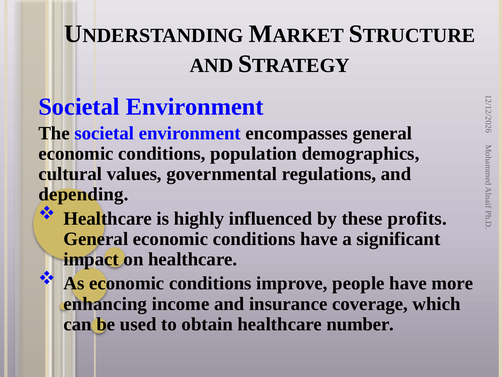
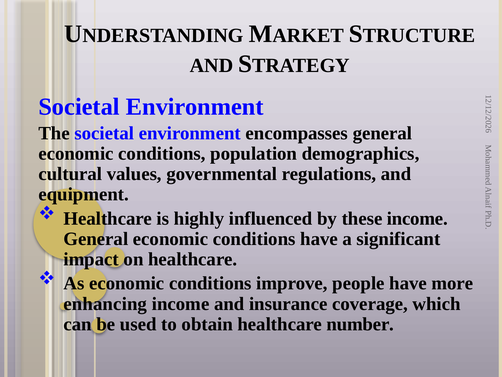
depending: depending -> equipment
these profits: profits -> income
